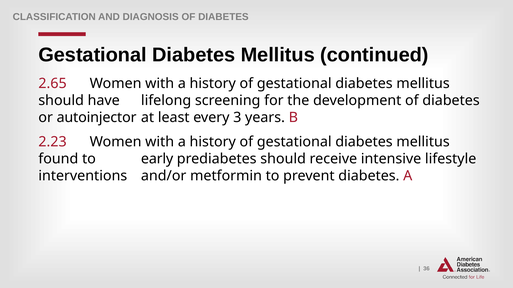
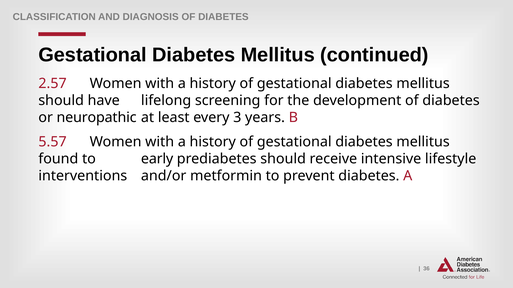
2.65: 2.65 -> 2.57
autoinjector: autoinjector -> neuropathic
2.23: 2.23 -> 5.57
